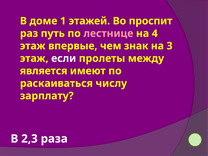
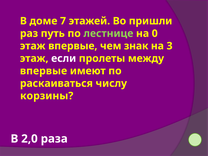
1: 1 -> 7
проспит: проспит -> пришли
лестнице colour: pink -> light green
4: 4 -> 0
является at (44, 71): является -> впервые
зарплату: зарплату -> корзины
2,3: 2,3 -> 2,0
